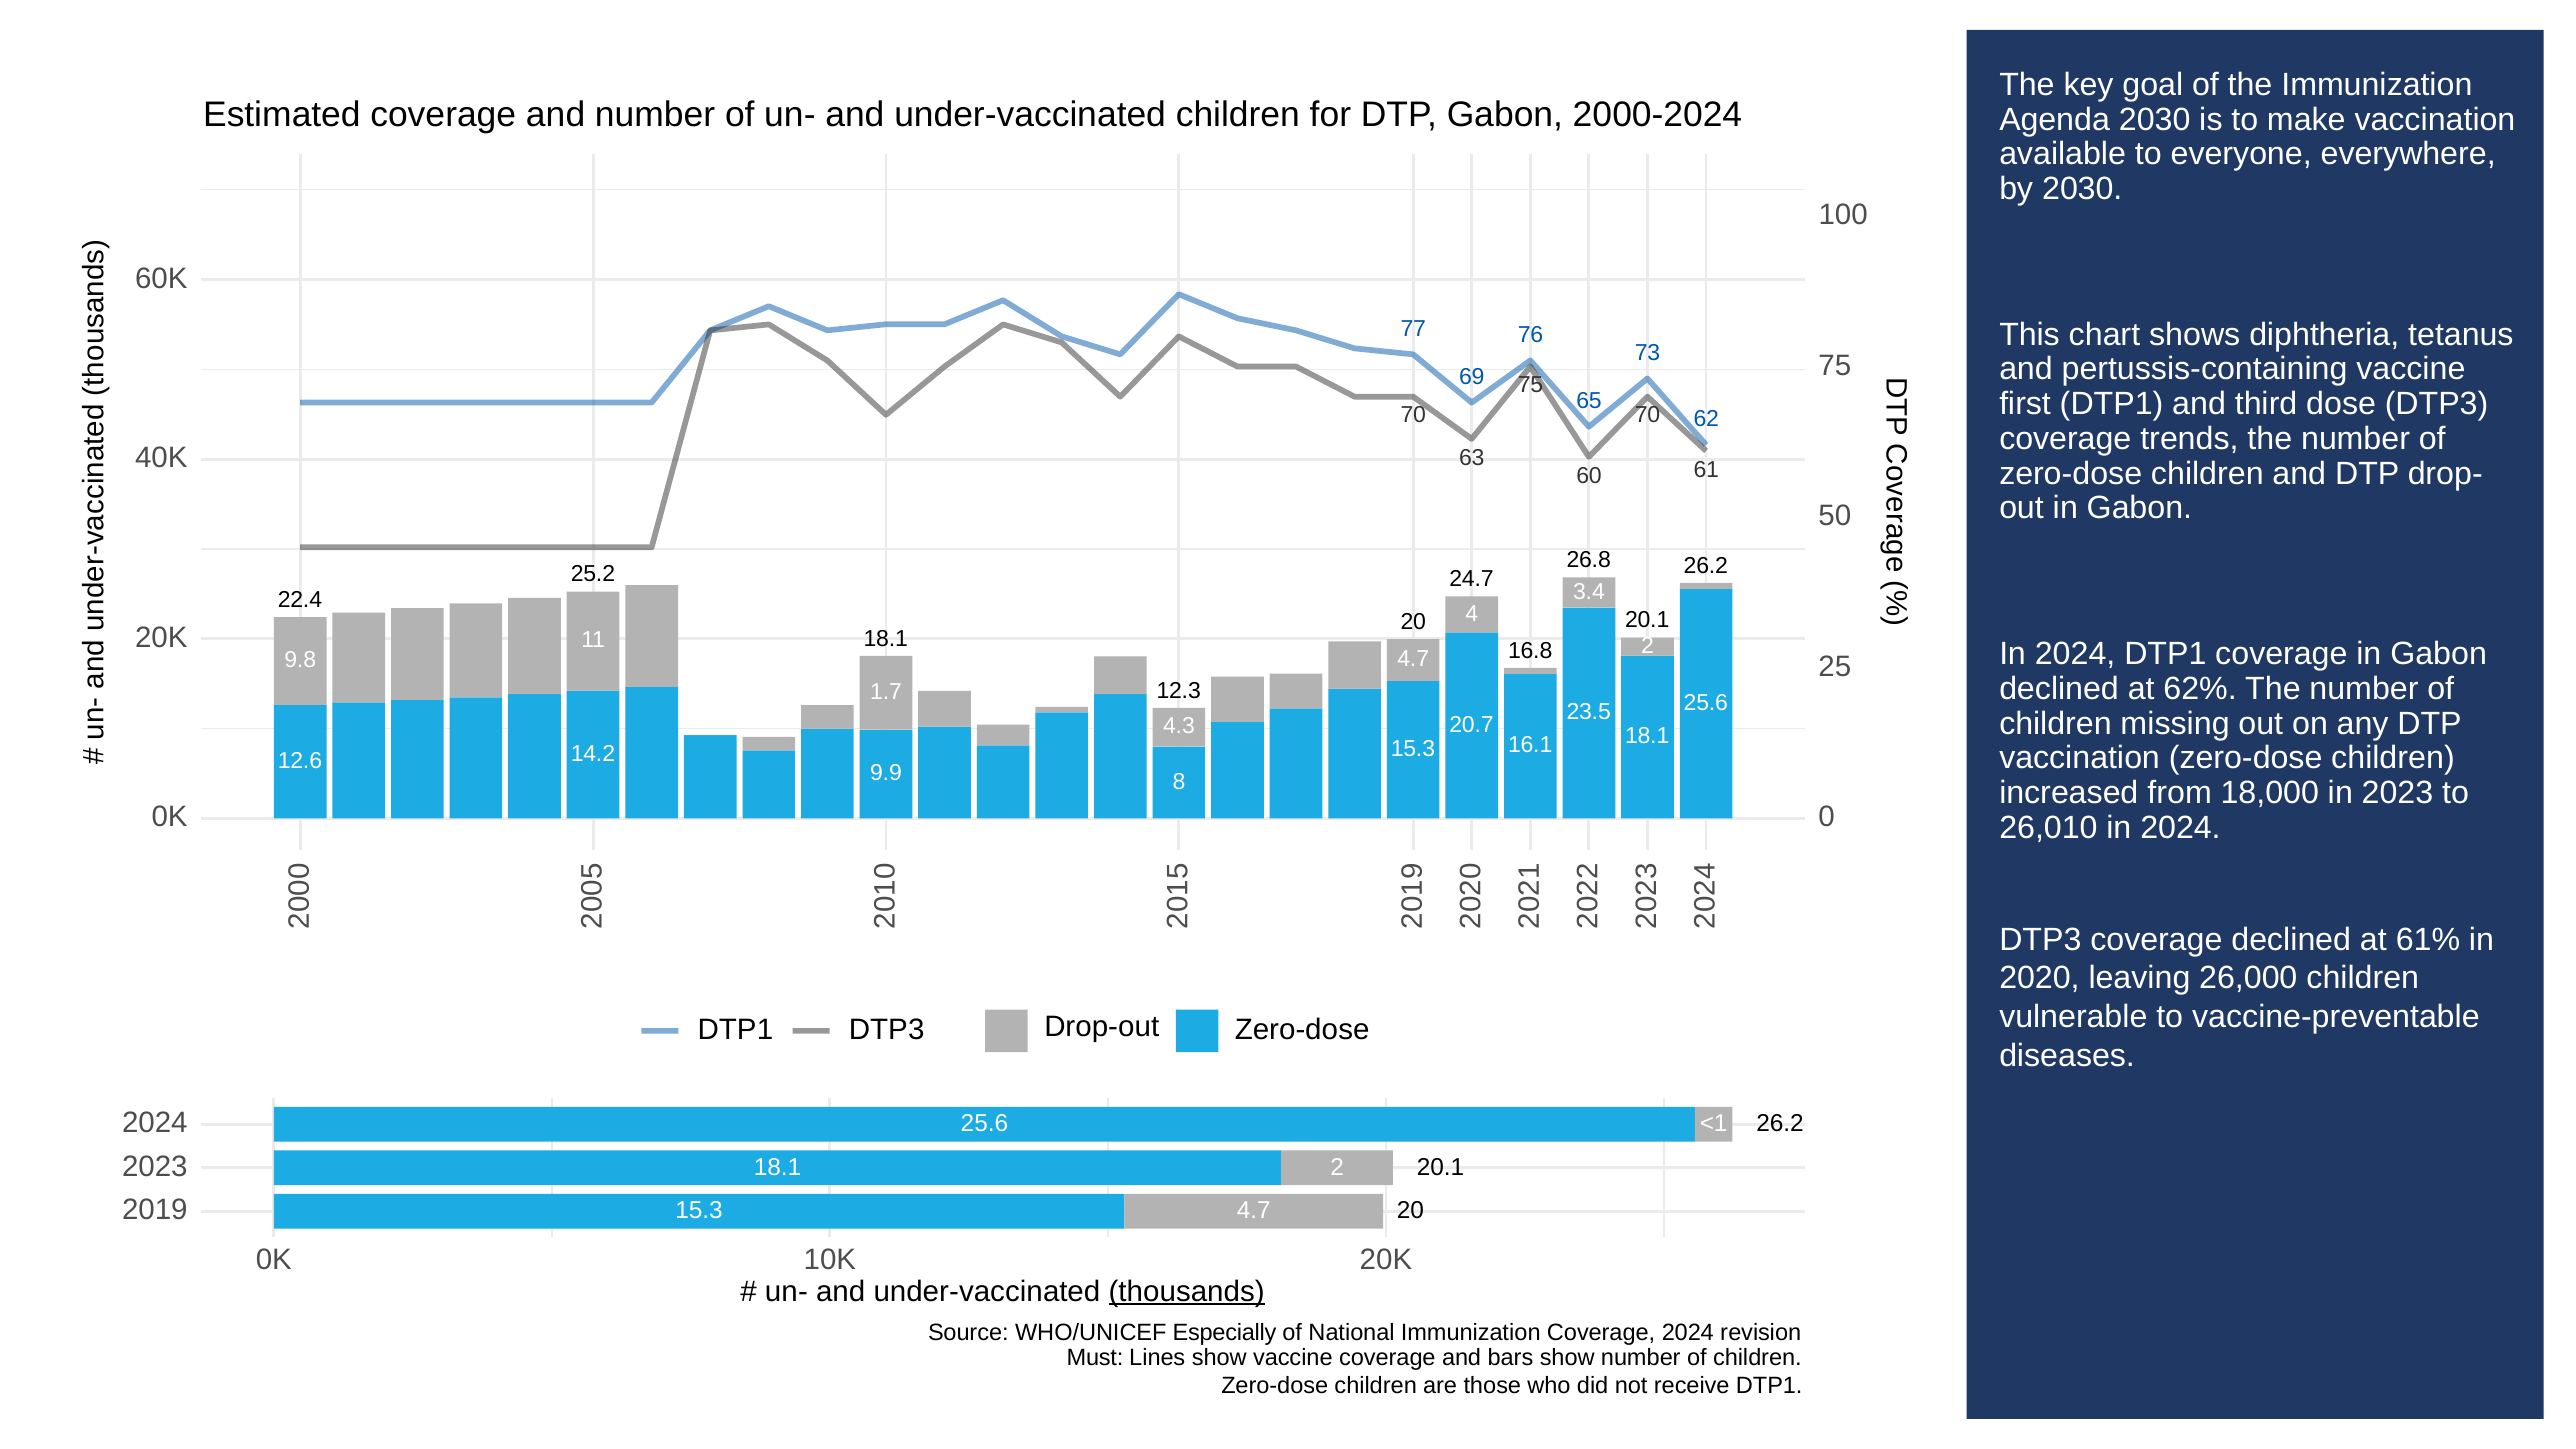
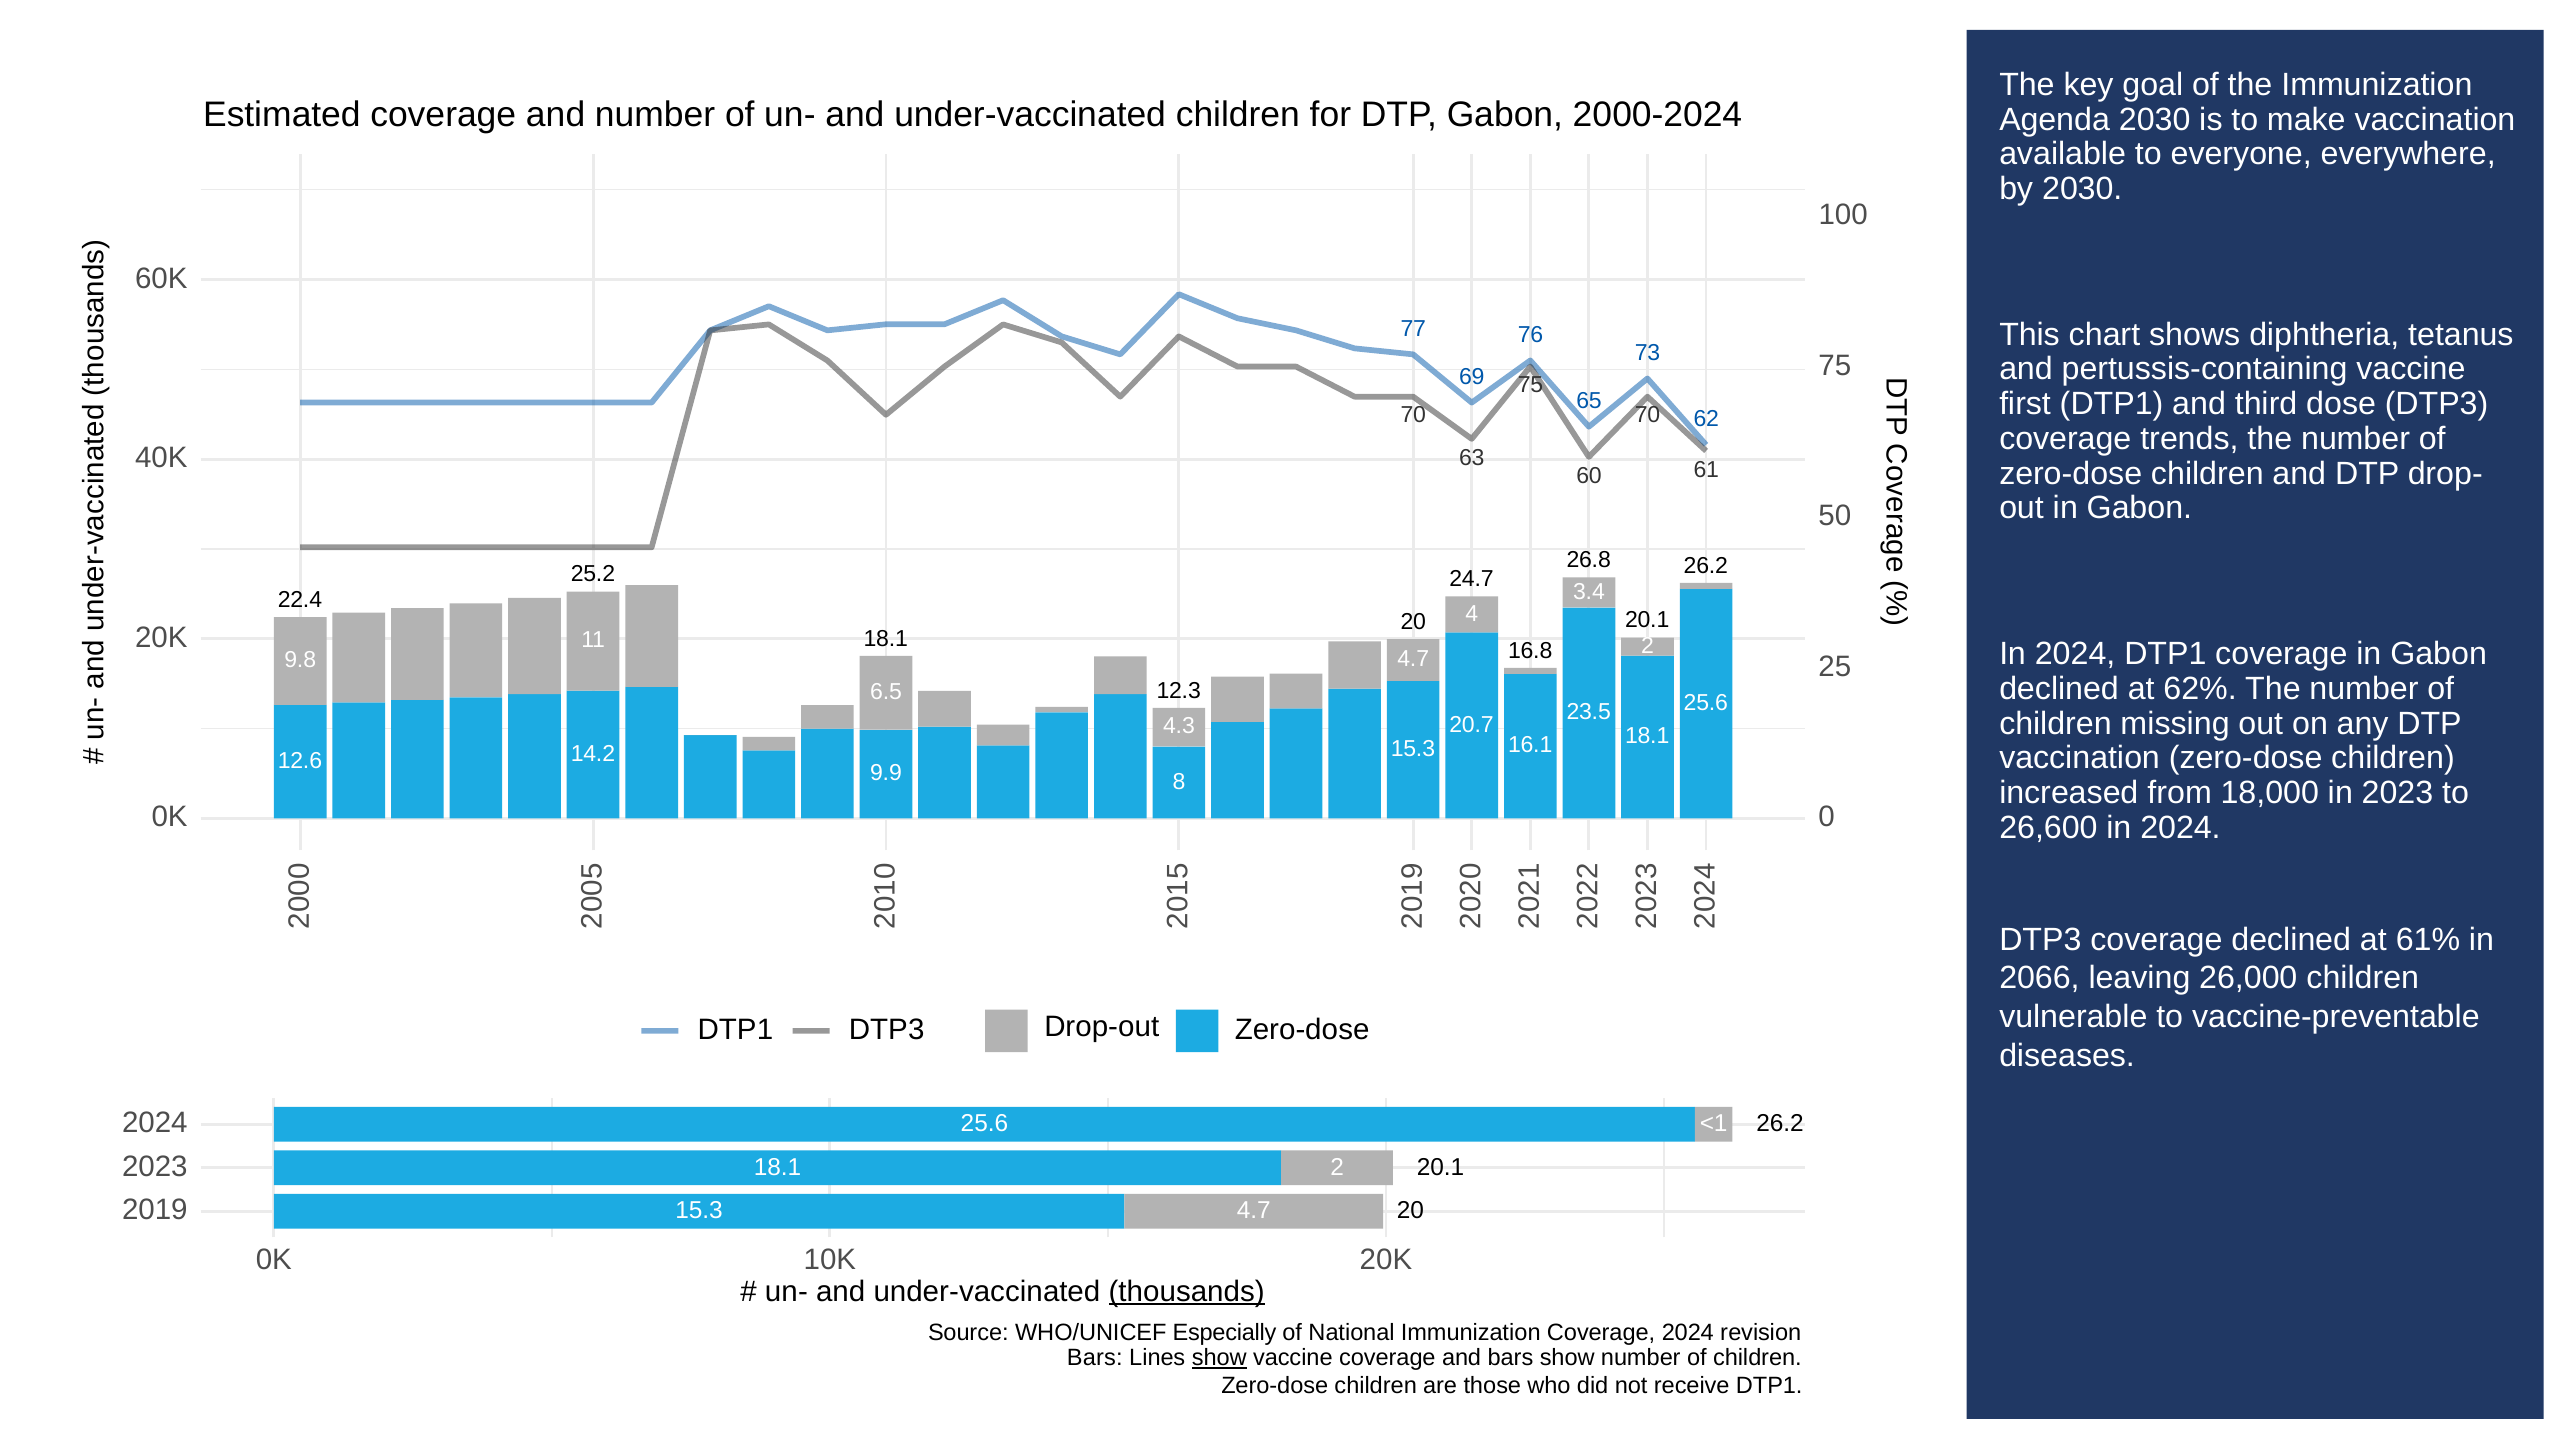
1.7: 1.7 -> 6.5
26,010: 26,010 -> 26,600
2020: 2020 -> 2066
Must at (1095, 1358): Must -> Bars
show at (1219, 1358) underline: none -> present
